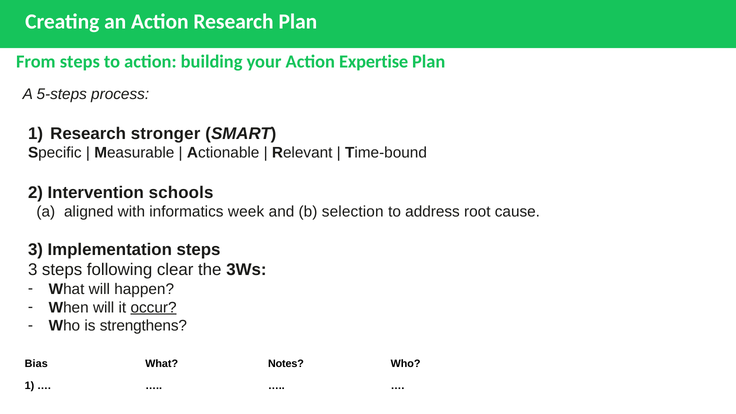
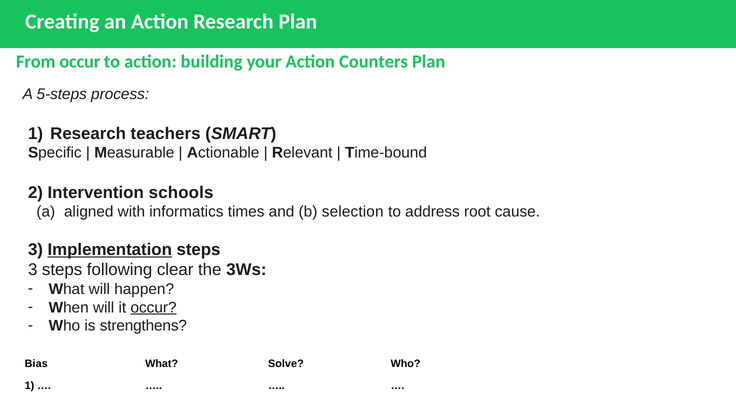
From steps: steps -> occur
Expertise: Expertise -> Counters
stronger: stronger -> teachers
week: week -> times
Implementation underline: none -> present
Notes: Notes -> Solve
